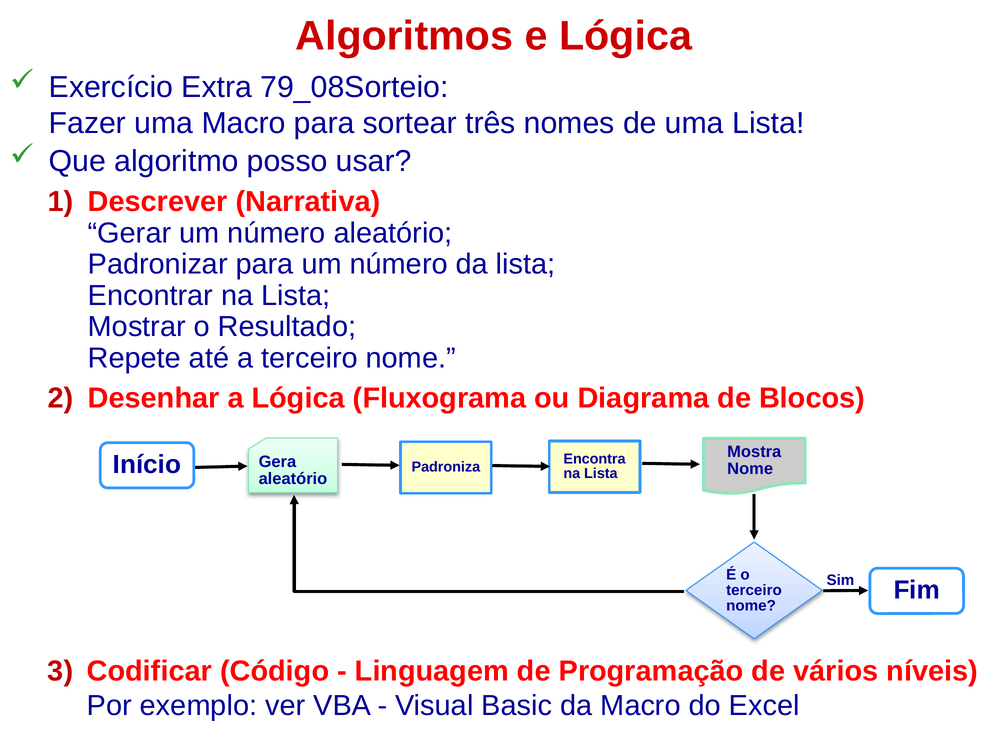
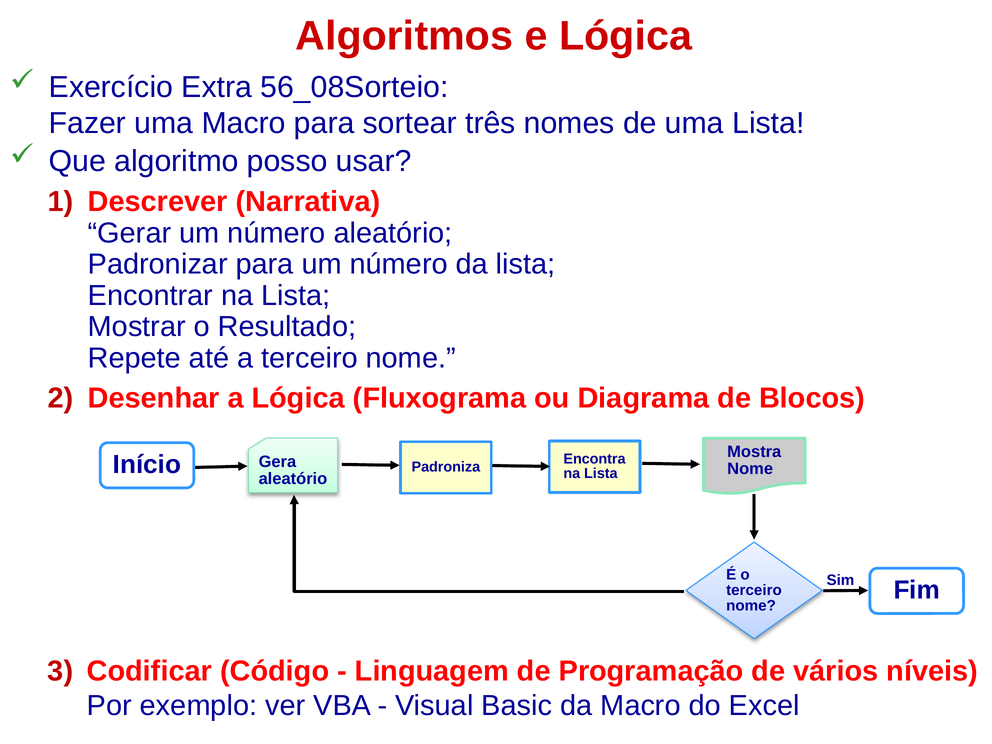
79_08Sorteio: 79_08Sorteio -> 56_08Sorteio
